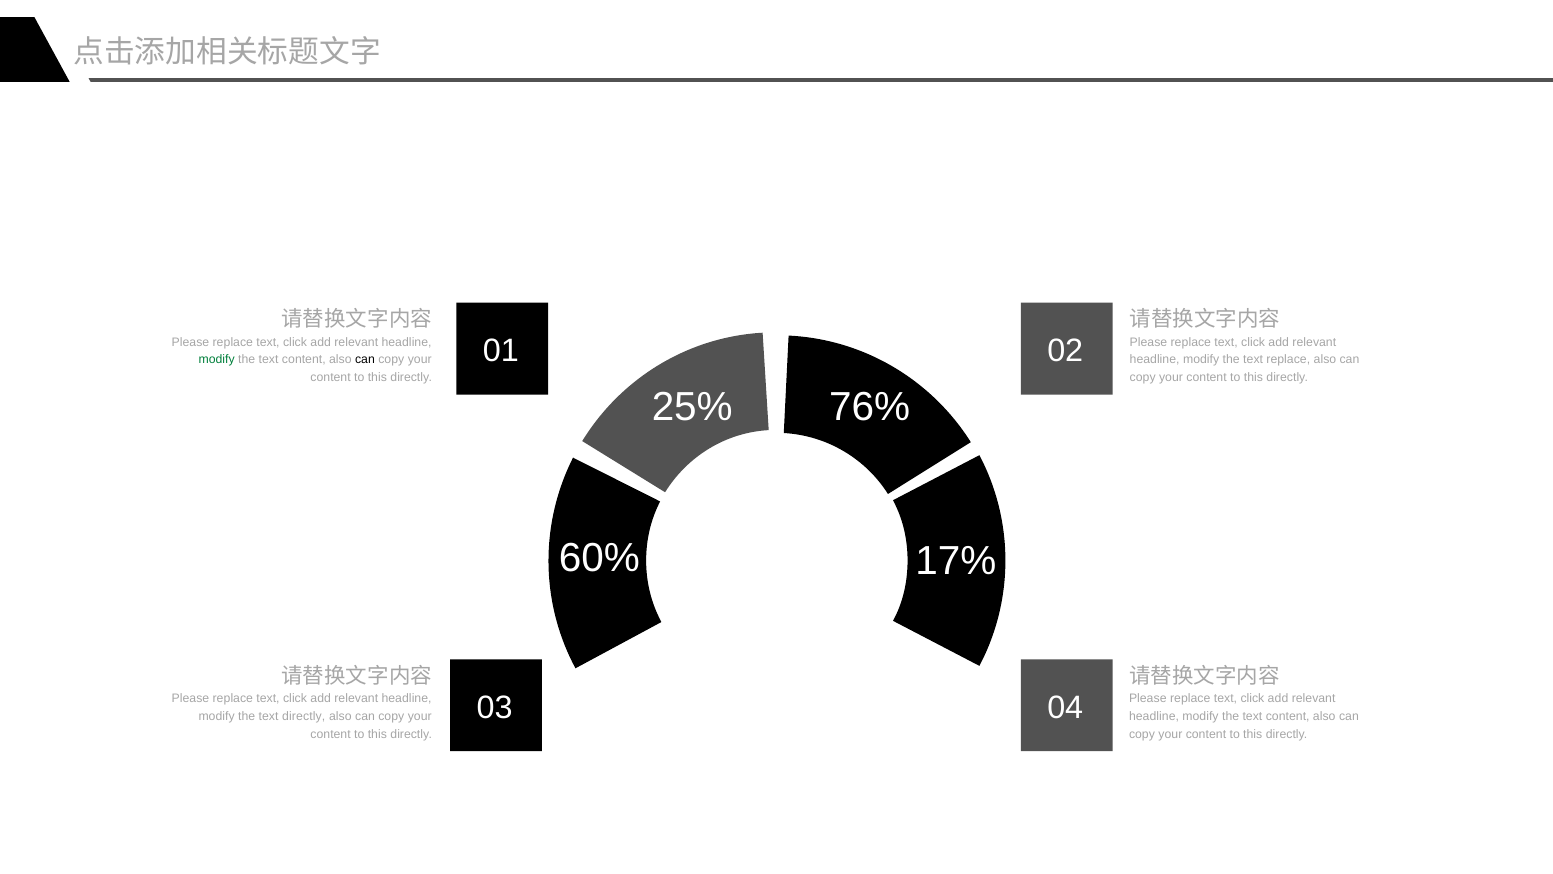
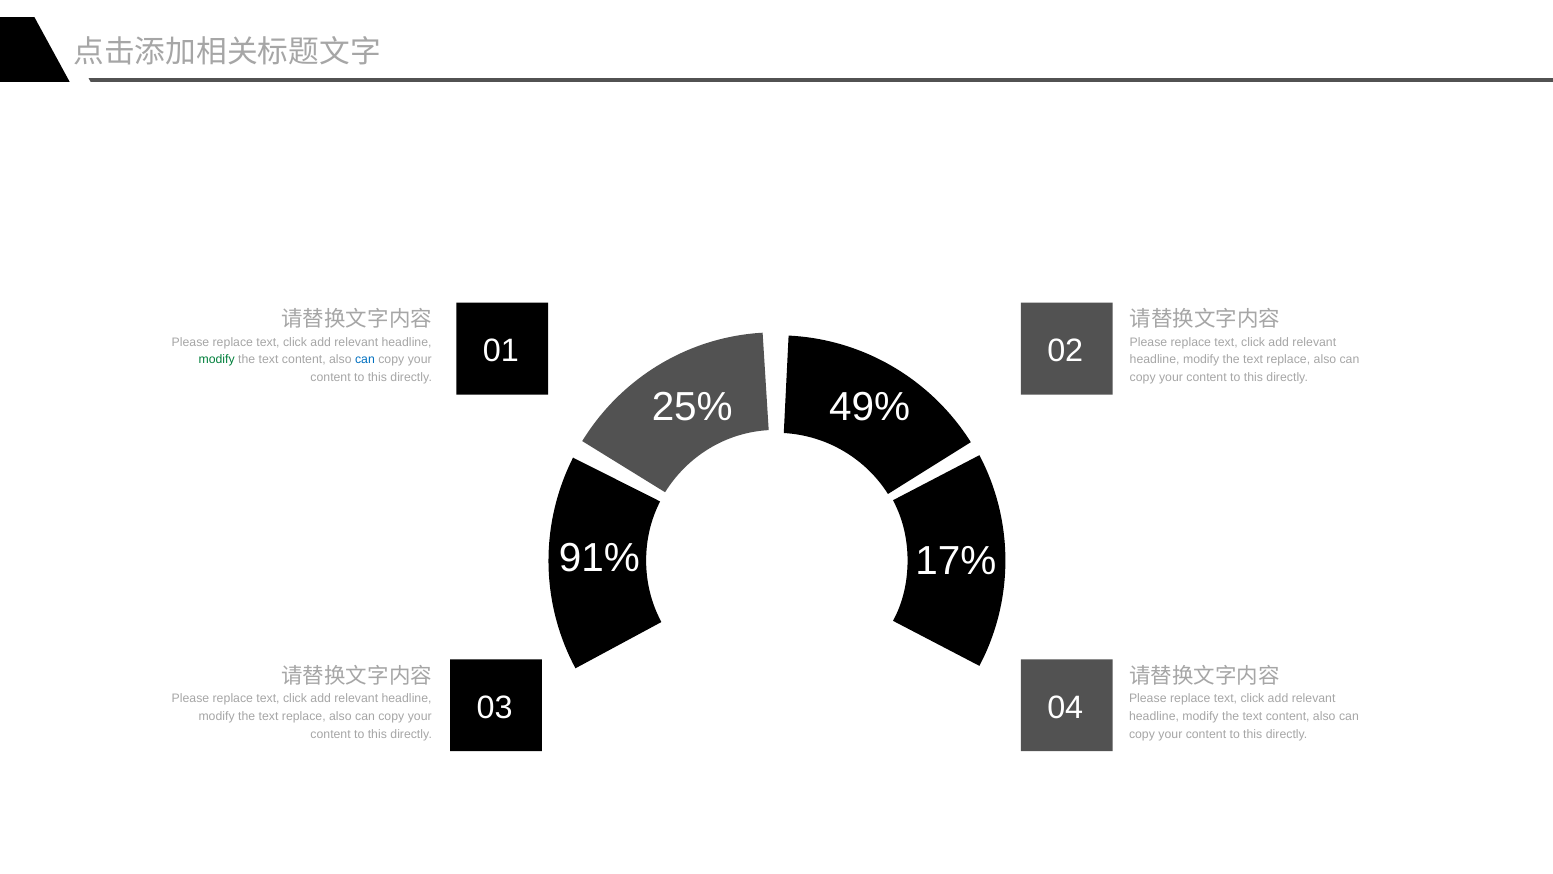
can at (365, 360) colour: black -> blue
76%: 76% -> 49%
60%: 60% -> 91%
directly at (304, 716): directly -> replace
